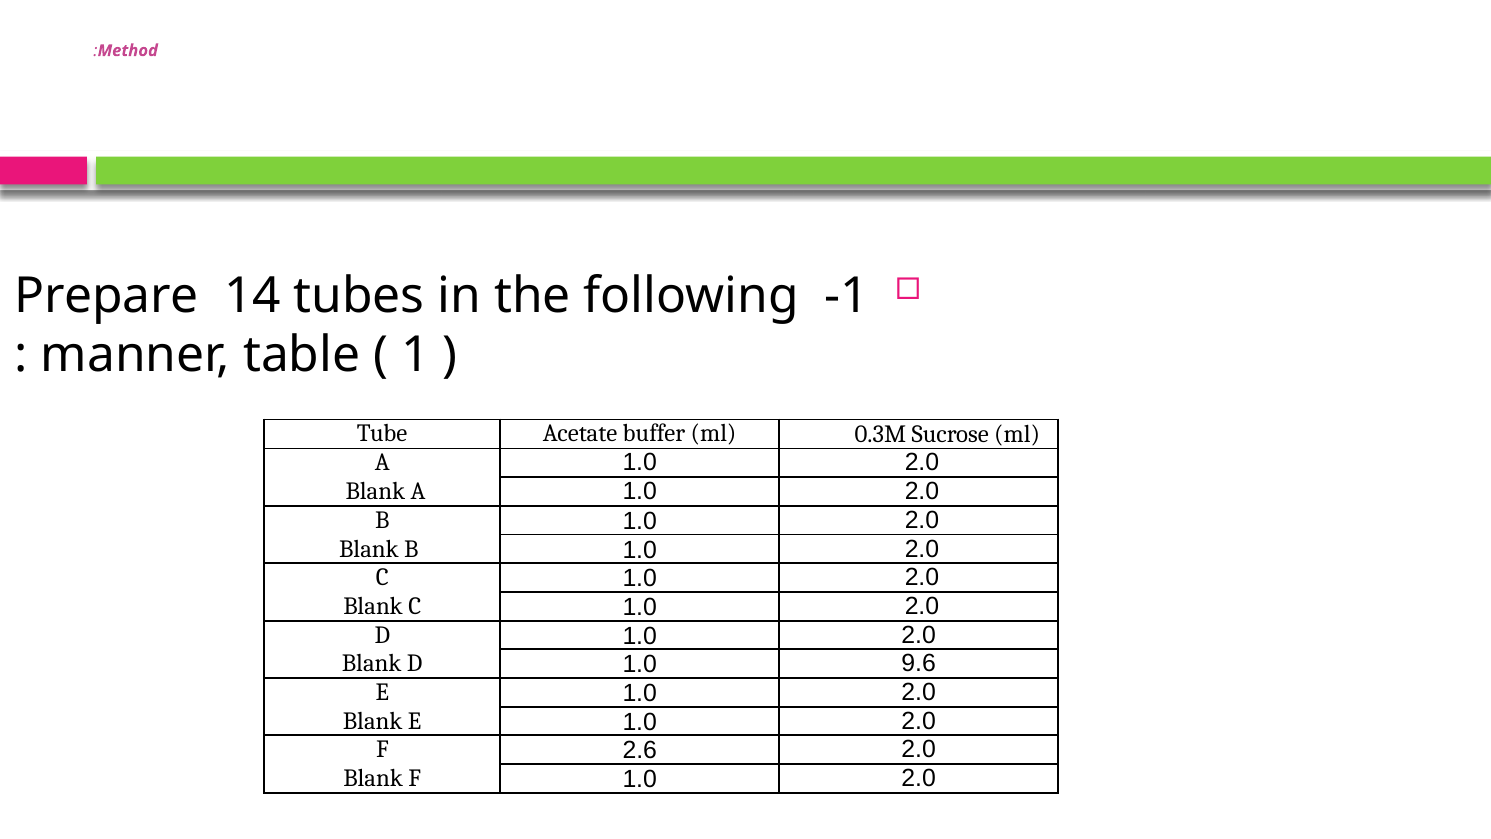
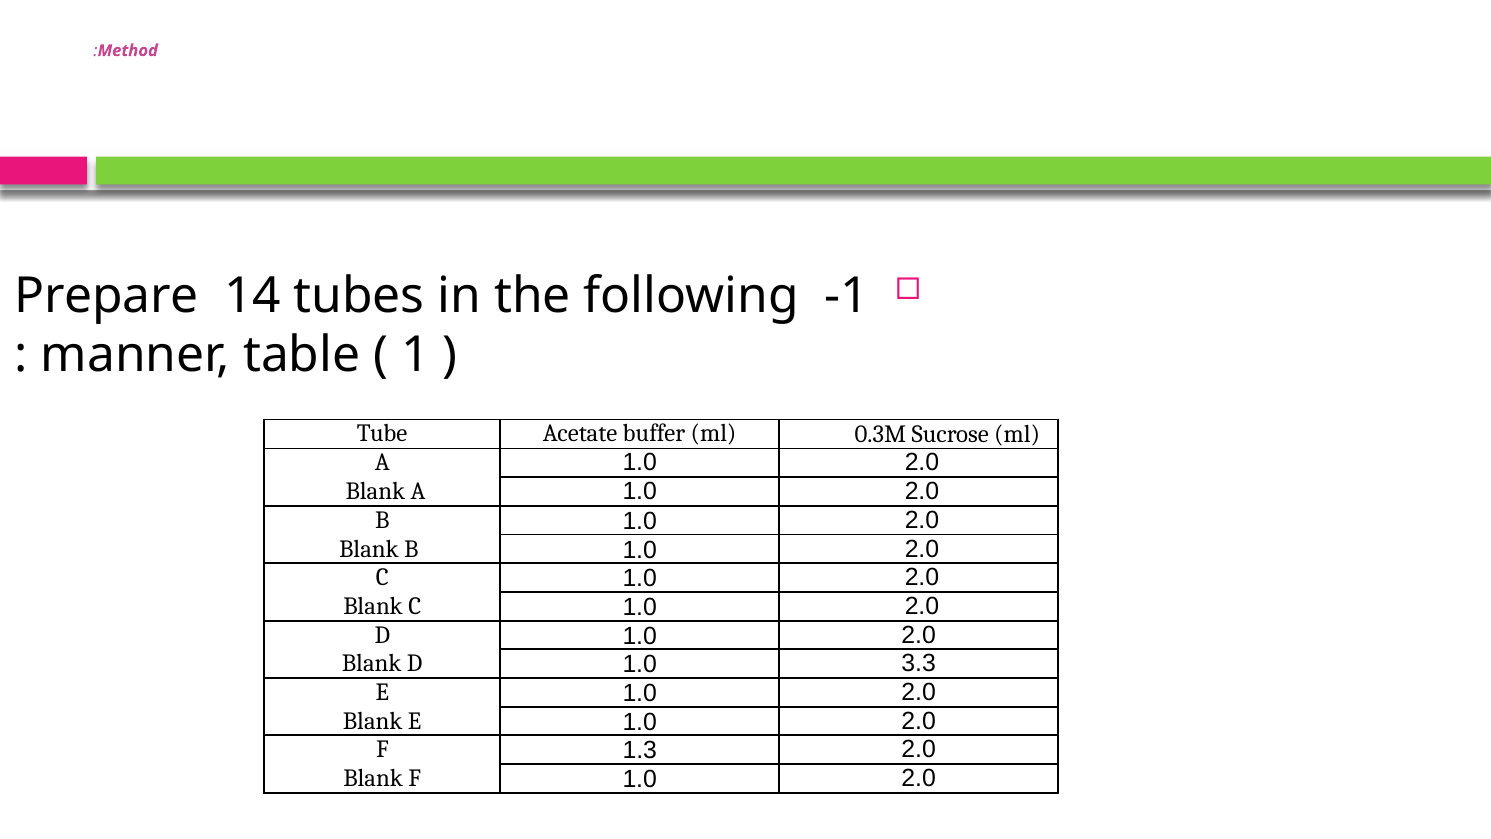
9.6: 9.6 -> 3.3
2.6: 2.6 -> 1.3
